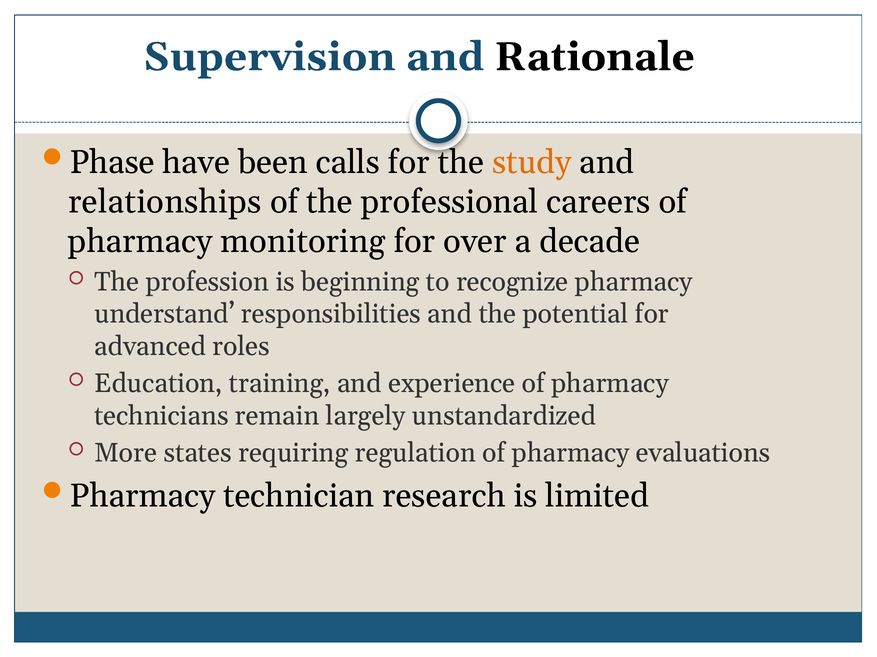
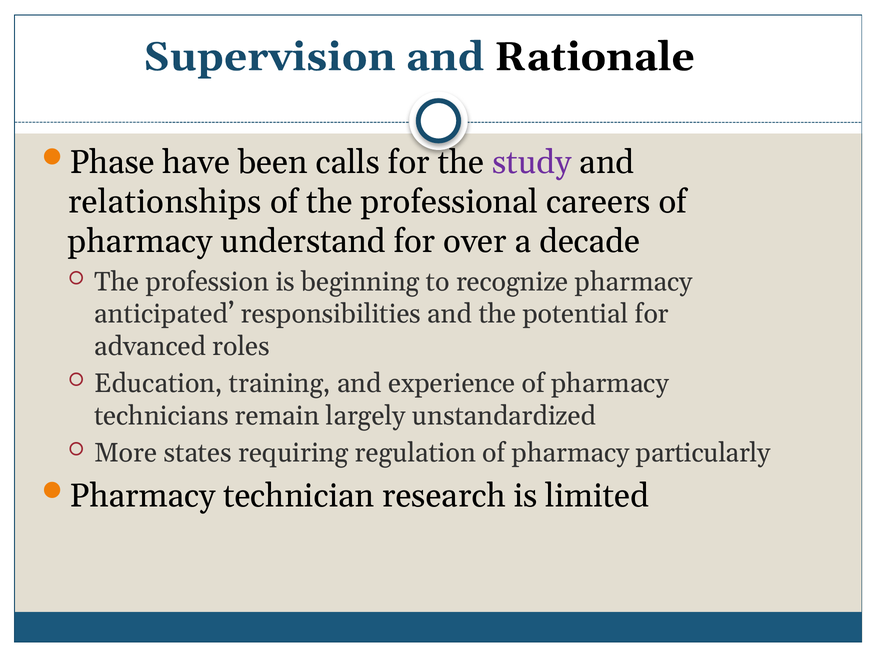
study colour: orange -> purple
monitoring: monitoring -> understand
understand: understand -> anticipated
evaluations: evaluations -> particularly
